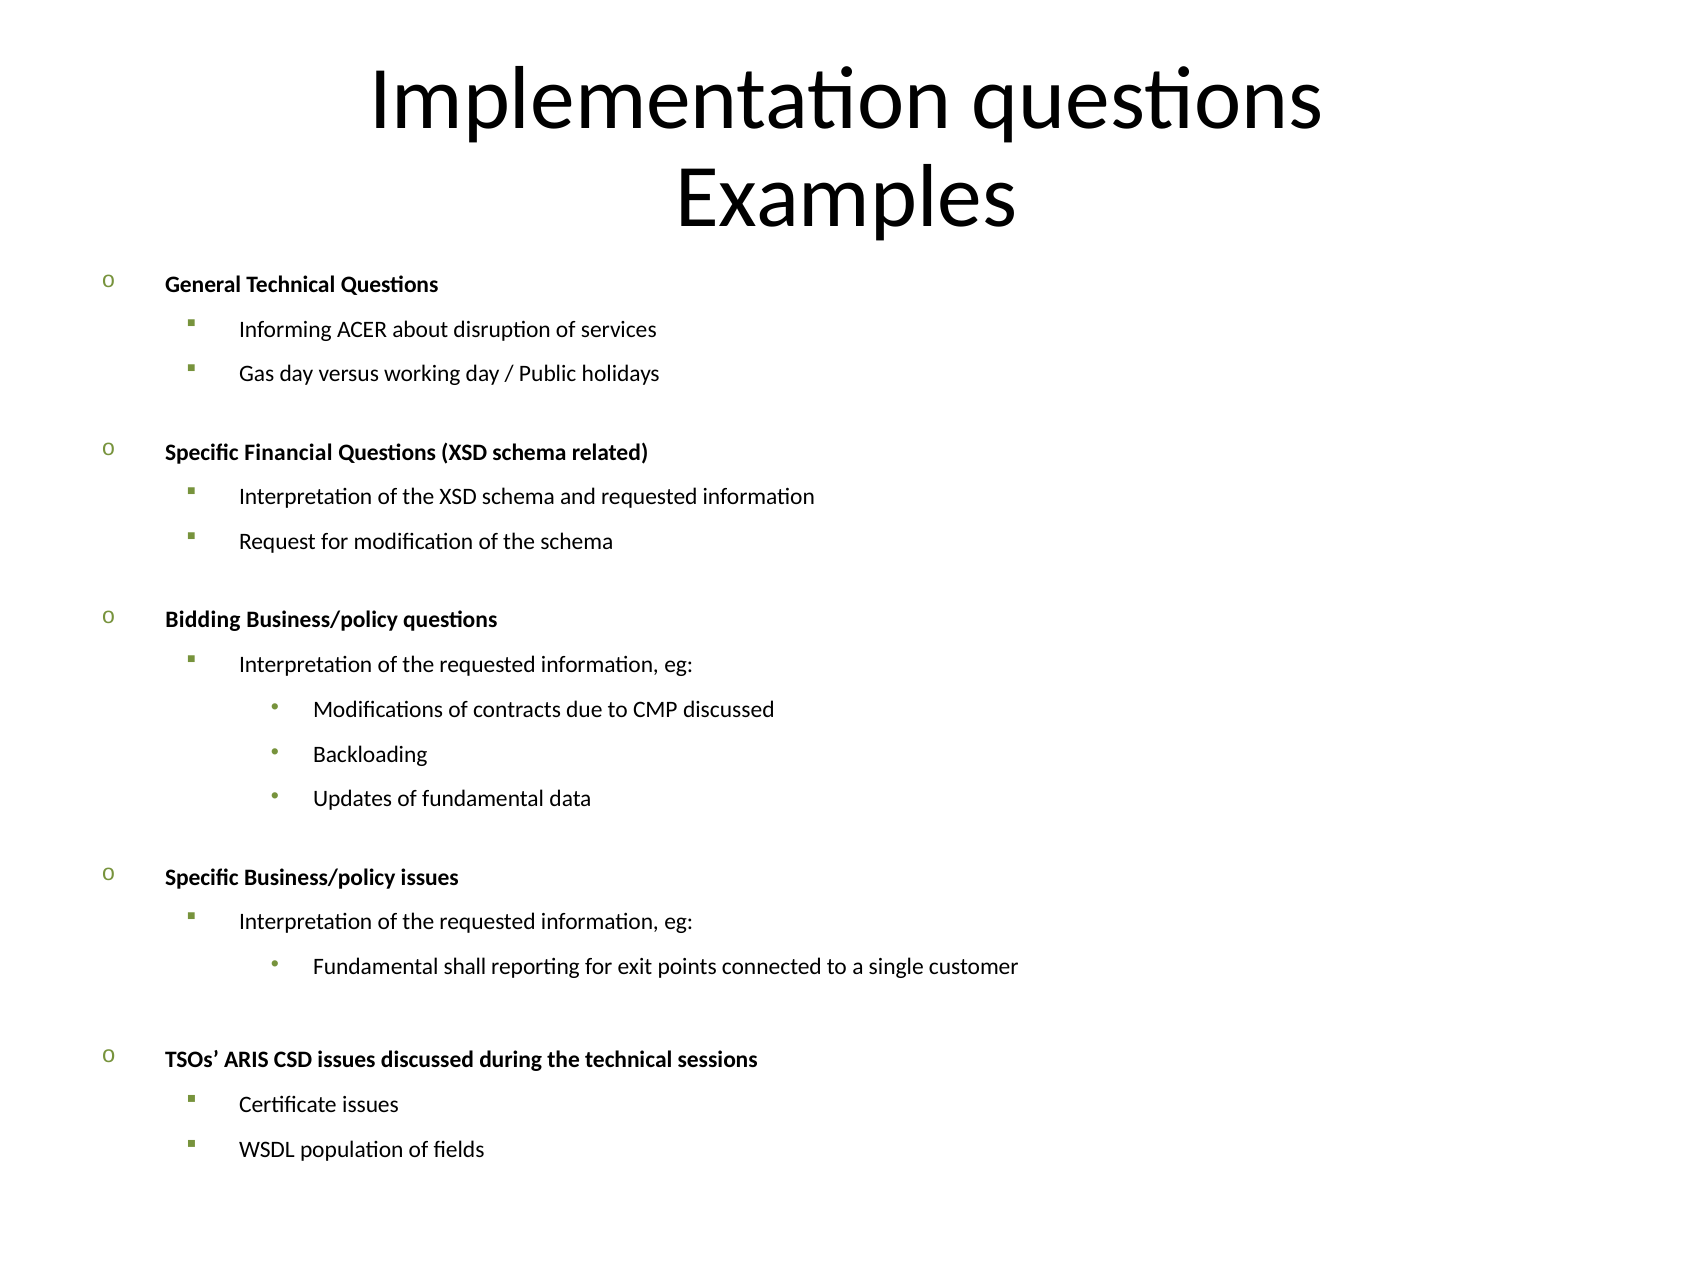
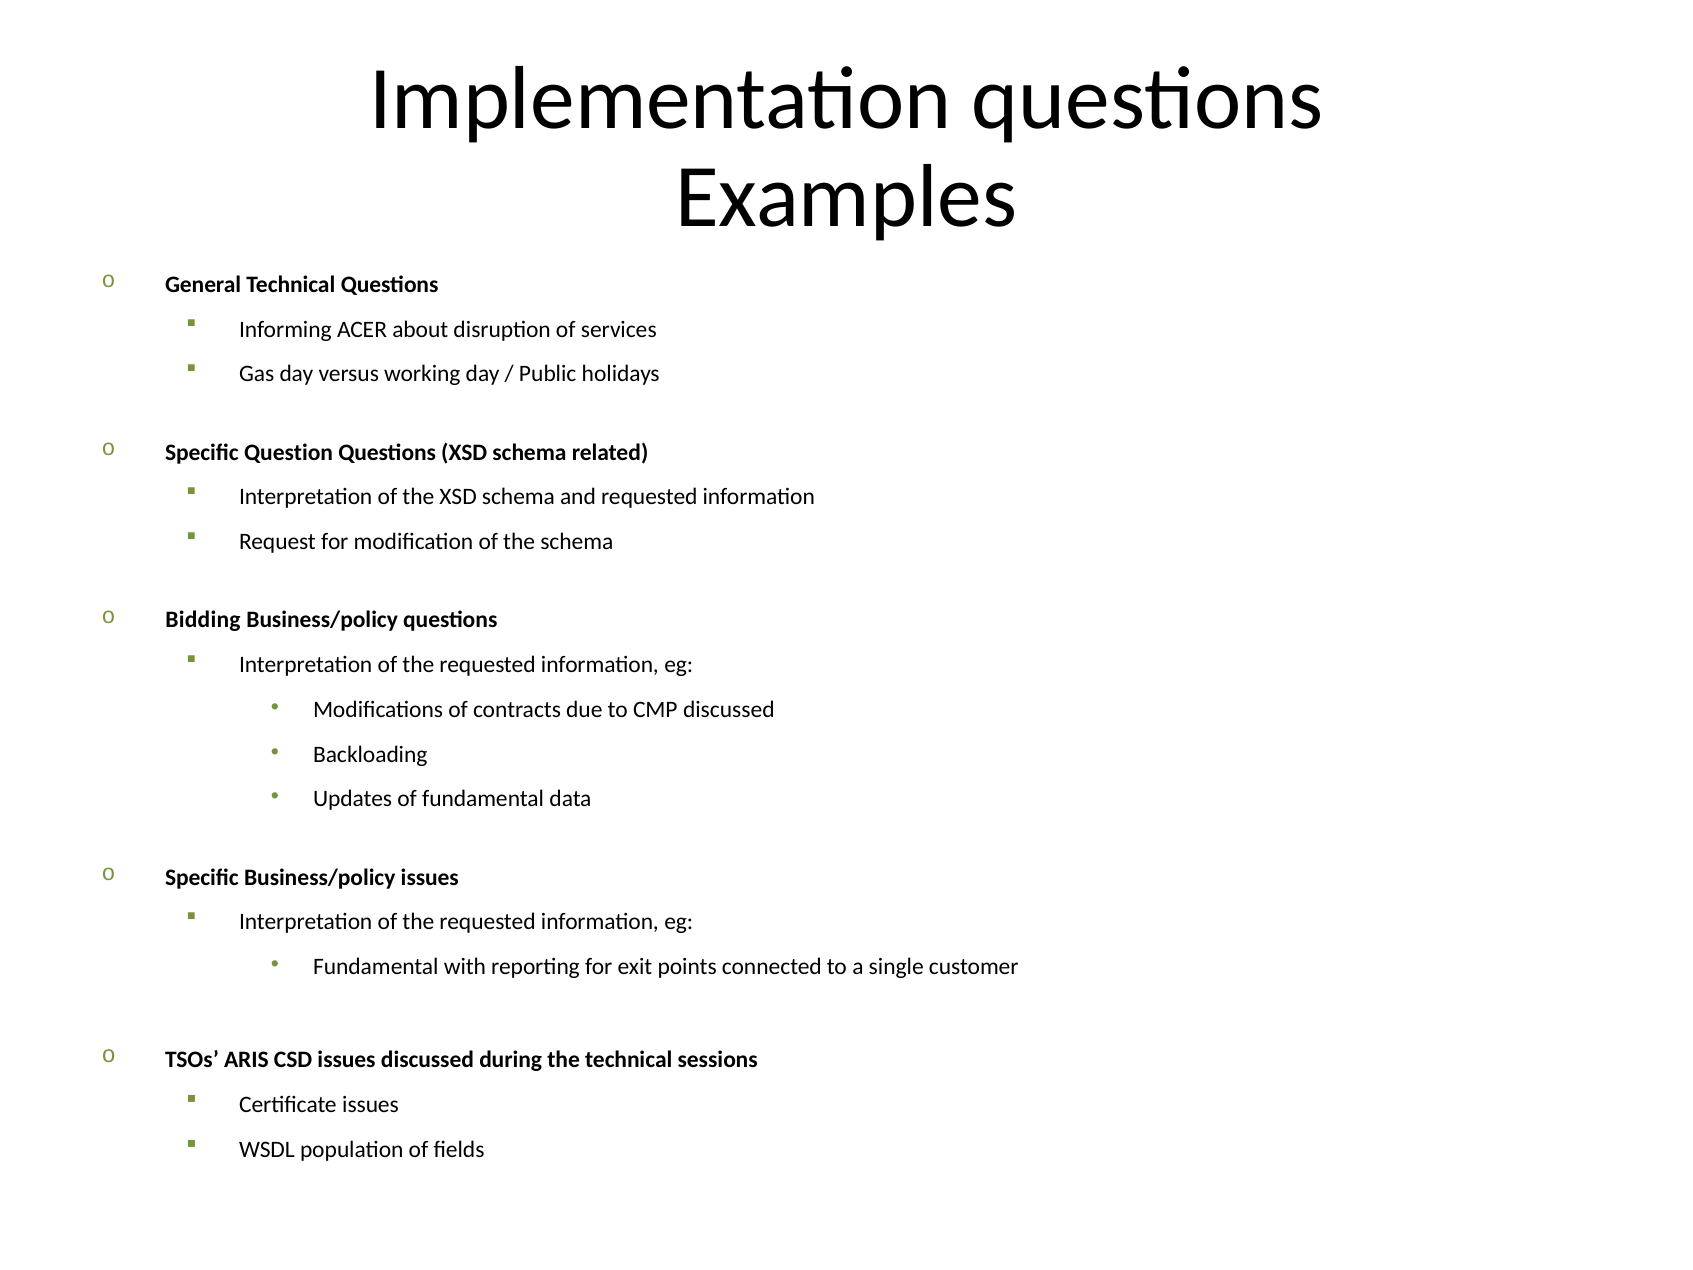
Financial: Financial -> Question
shall: shall -> with
